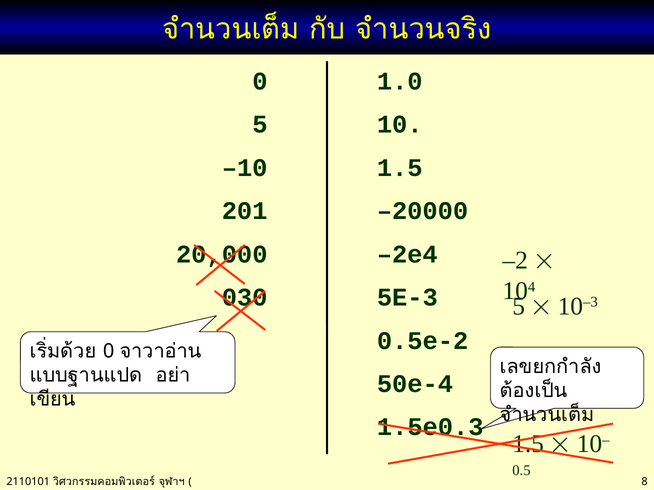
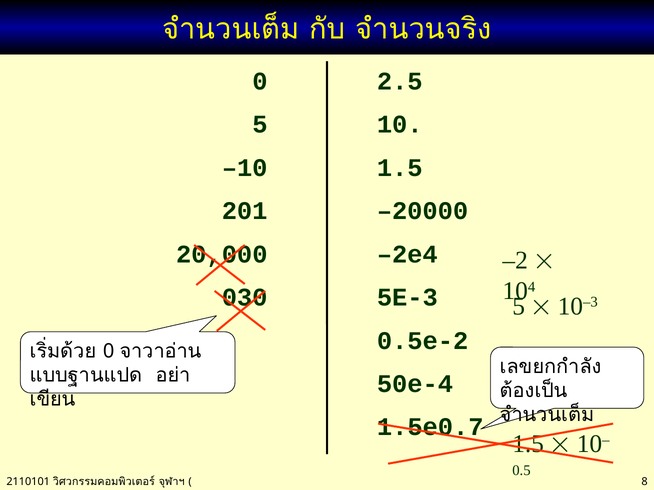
1.0: 1.0 -> 2.5
1.5e0.3: 1.5e0.3 -> 1.5e0.7
